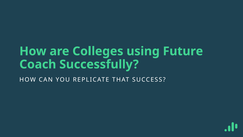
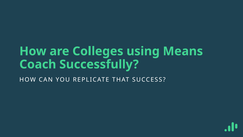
Future: Future -> Means
